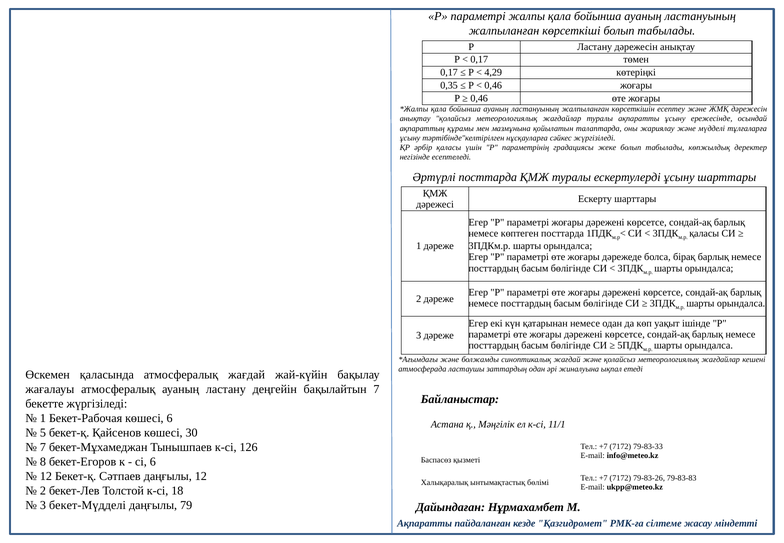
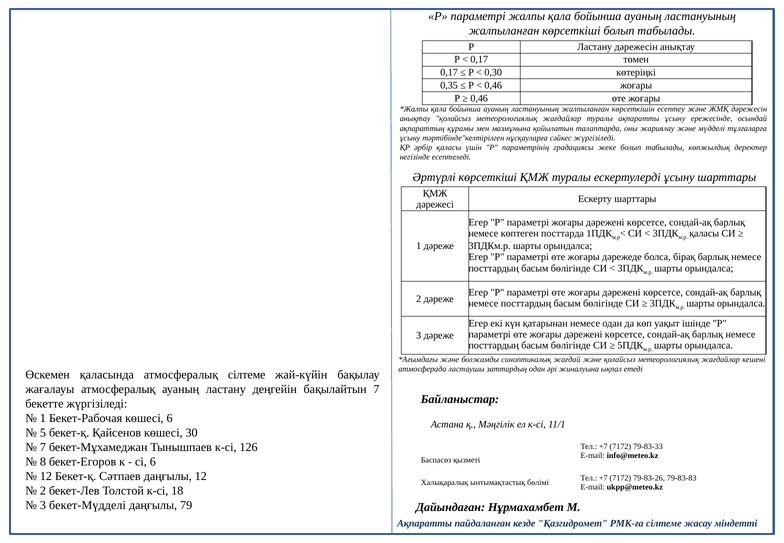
4,29: 4,29 -> 0,30
Әртүрлі посттарда: посттарда -> көрсеткіші
атмосфералық жағдай: жағдай -> сілтеме
